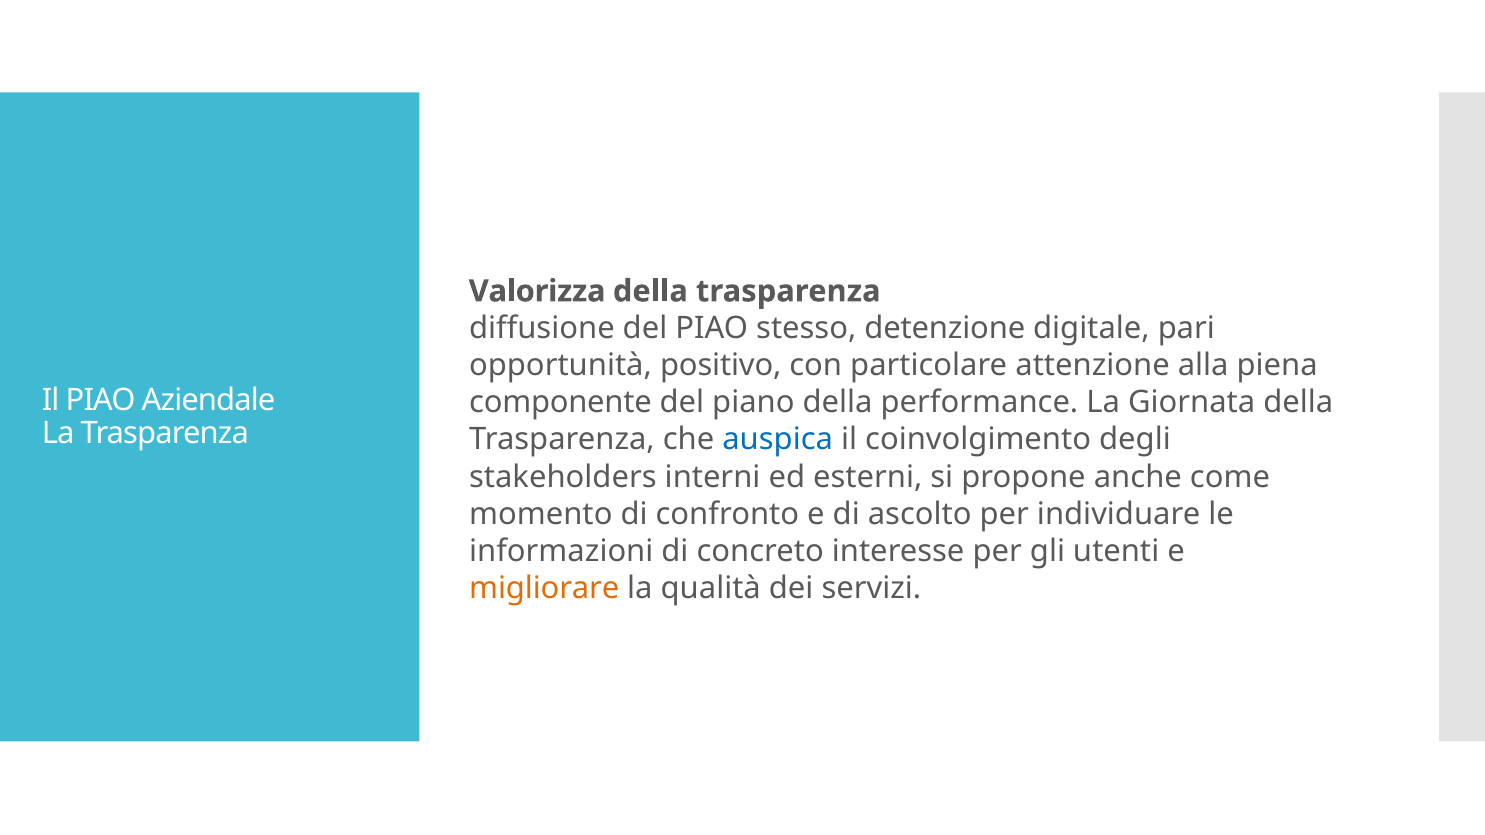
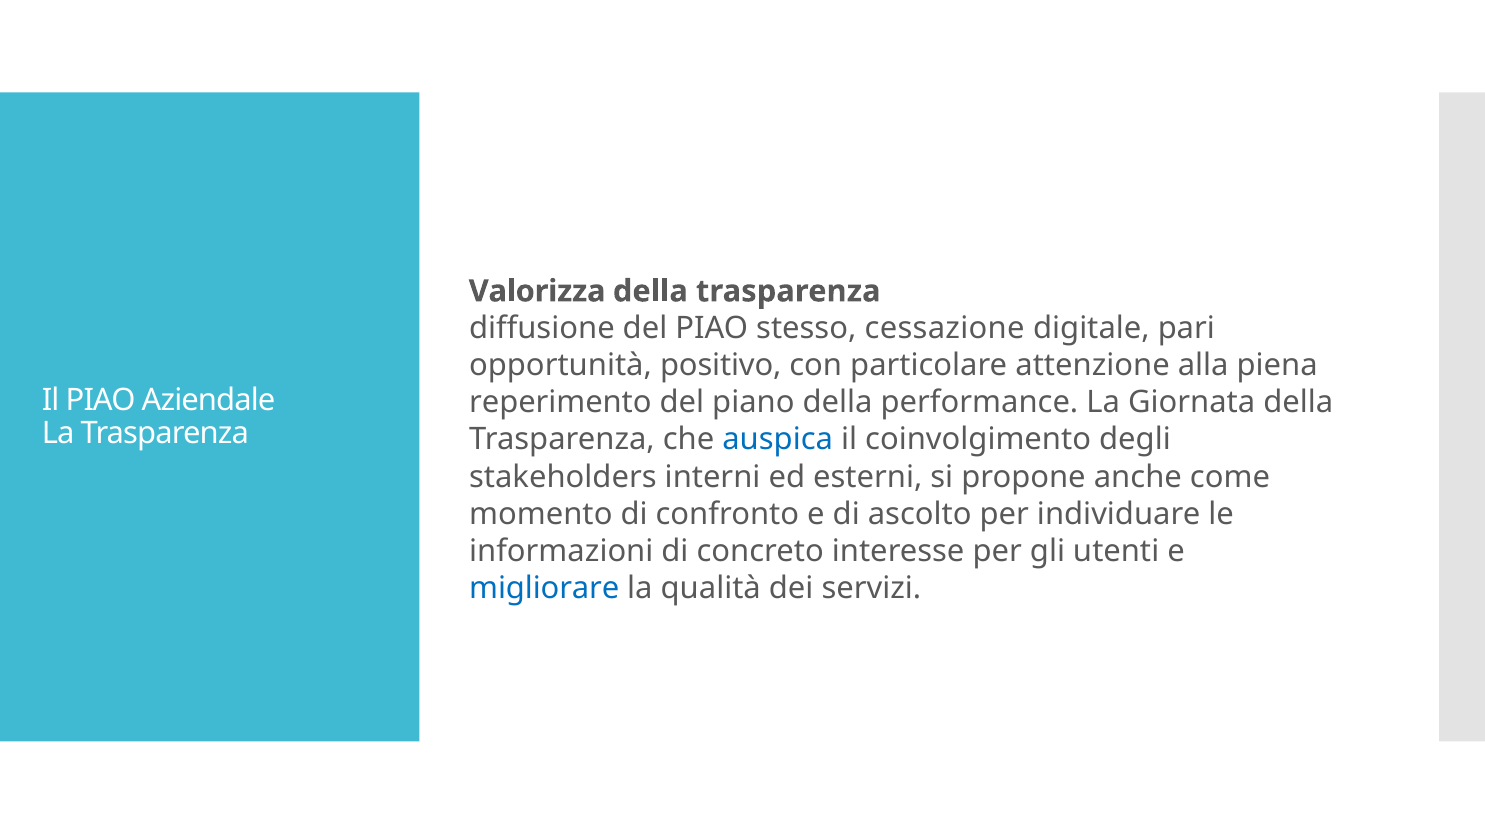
detenzione: detenzione -> cessazione
componente: componente -> reperimento
migliorare colour: orange -> blue
